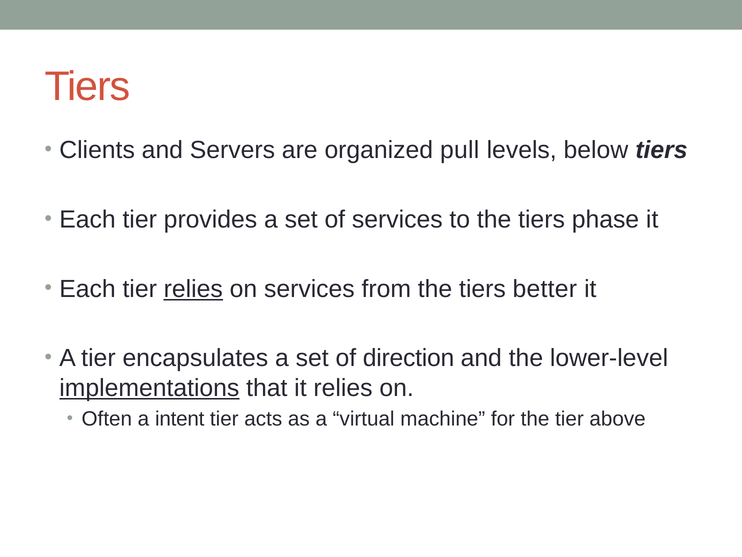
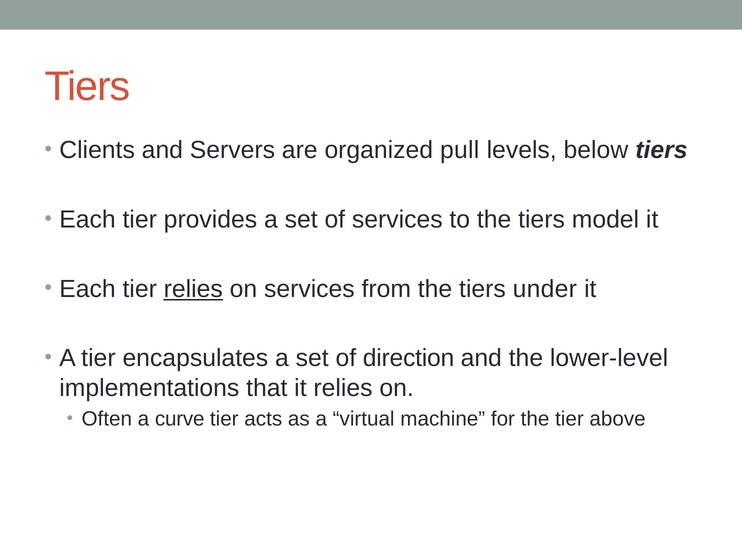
phase: phase -> model
better: better -> under
implementations underline: present -> none
intent: intent -> curve
